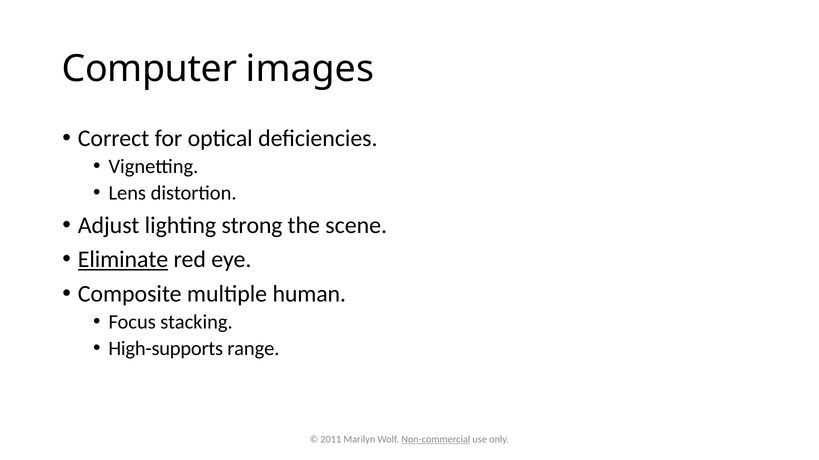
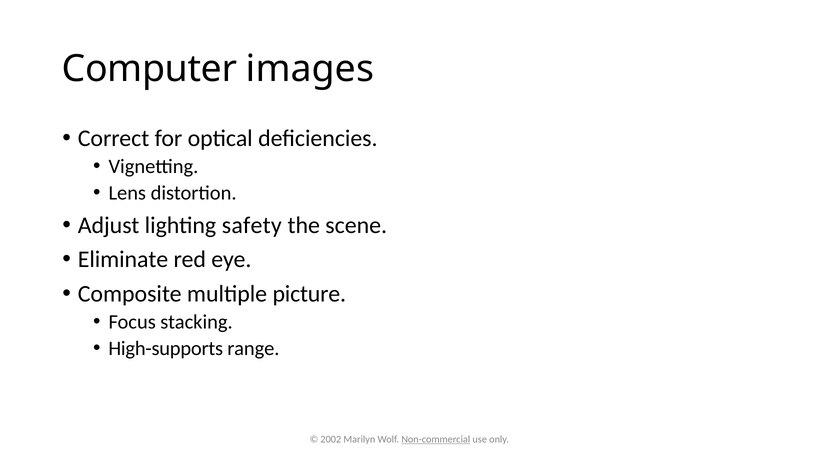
strong: strong -> safety
Eliminate underline: present -> none
human: human -> picture
2011: 2011 -> 2002
